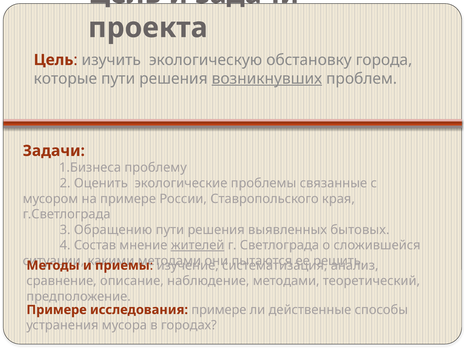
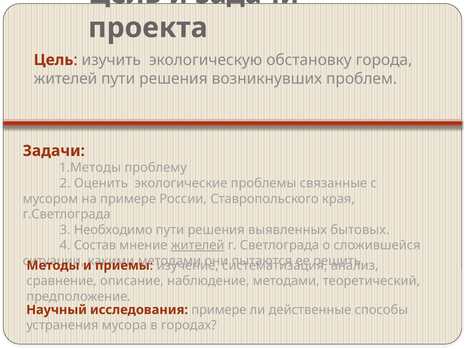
которые at (65, 79): которые -> жителей
возникнувших underline: present -> none
1.Бизнеса: 1.Бизнеса -> 1.Методы
Обращению: Обращению -> Необходимо
Примере at (57, 310): Примере -> Научный
